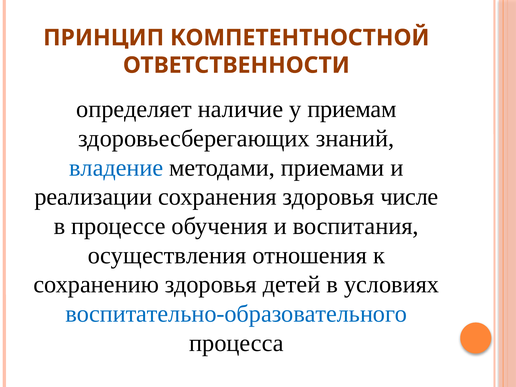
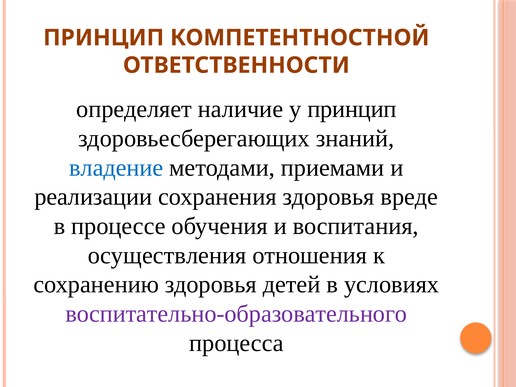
у приемам: приемам -> принцип
числе: числе -> вреде
воспитательно-образовательного colour: blue -> purple
